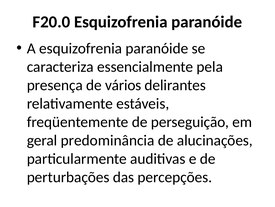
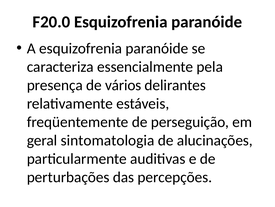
predominância: predominância -> sintomatologia
